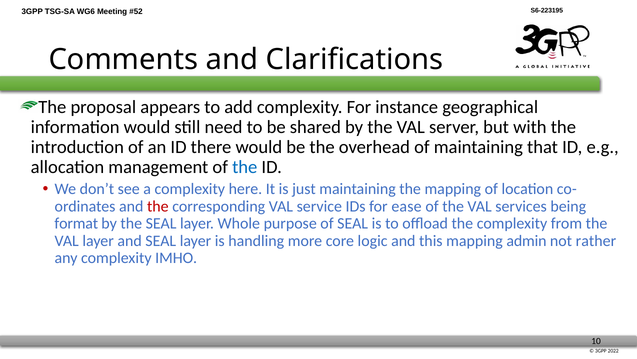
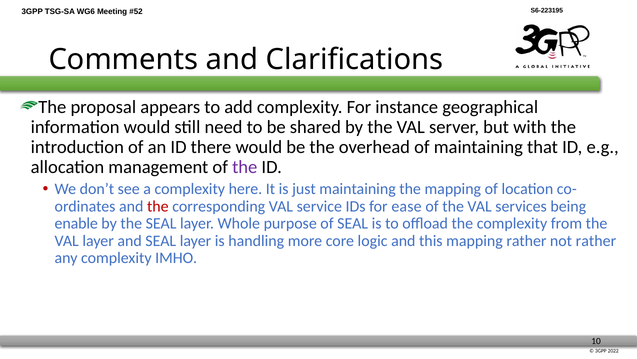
the at (245, 167) colour: blue -> purple
format: format -> enable
mapping admin: admin -> rather
